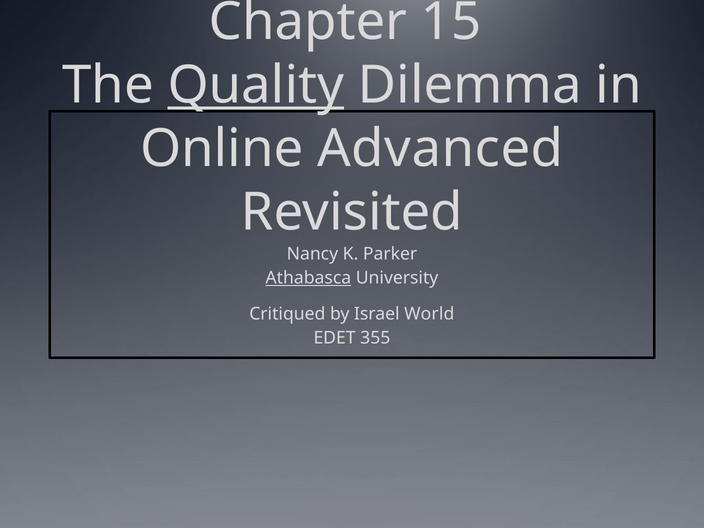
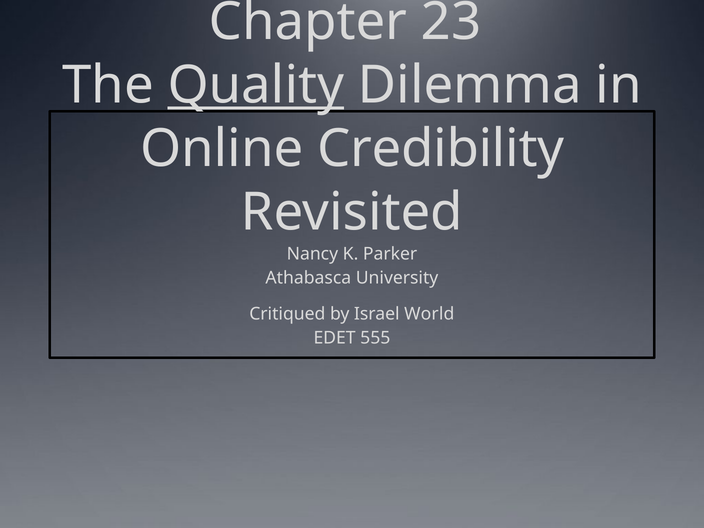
15: 15 -> 23
Advanced: Advanced -> Credibility
Athabasca underline: present -> none
355: 355 -> 555
